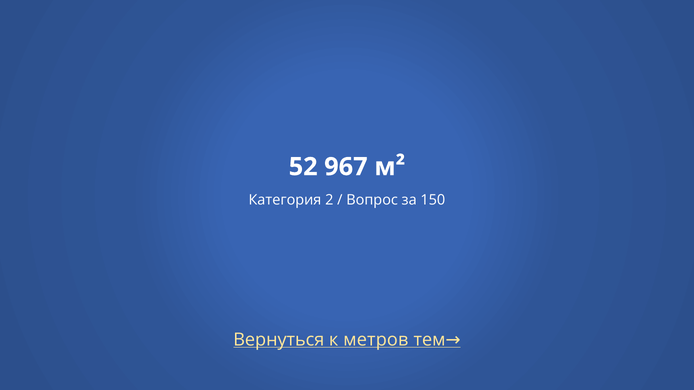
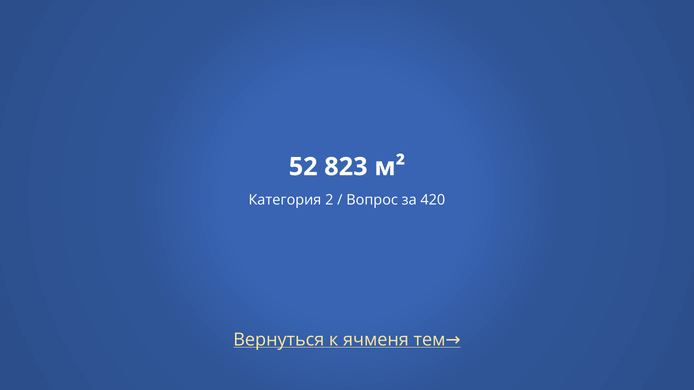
967: 967 -> 823
150: 150 -> 420
метров: метров -> ячменя
